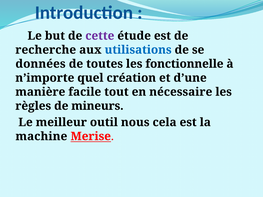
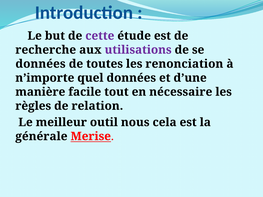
utilisations colour: blue -> purple
fonctionnelle: fonctionnelle -> renonciation
quel création: création -> données
mineurs: mineurs -> relation
machine: machine -> générale
